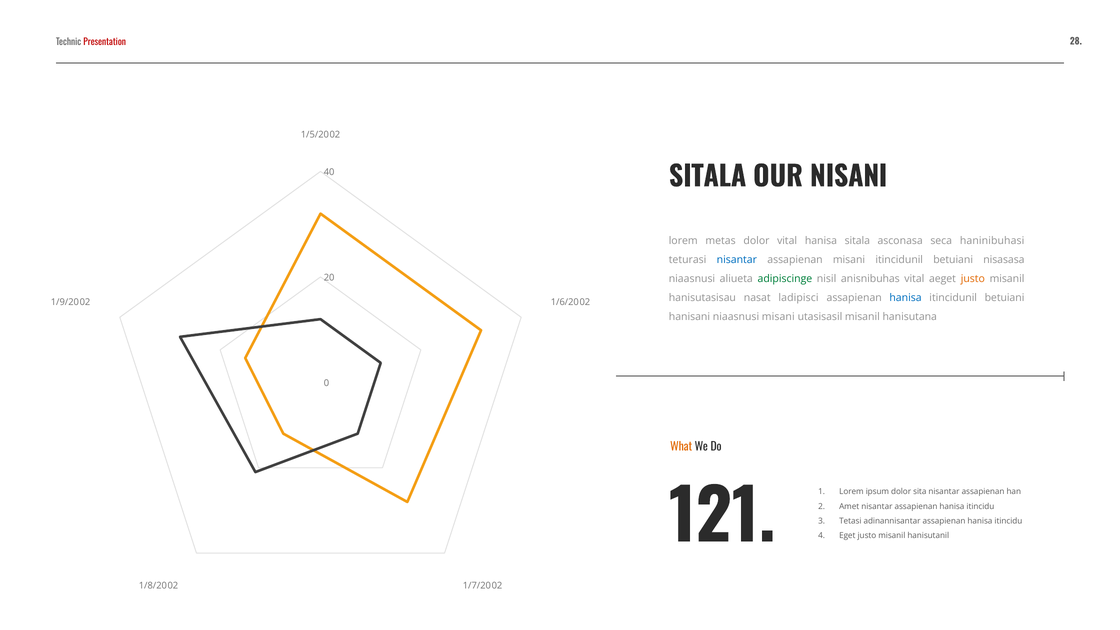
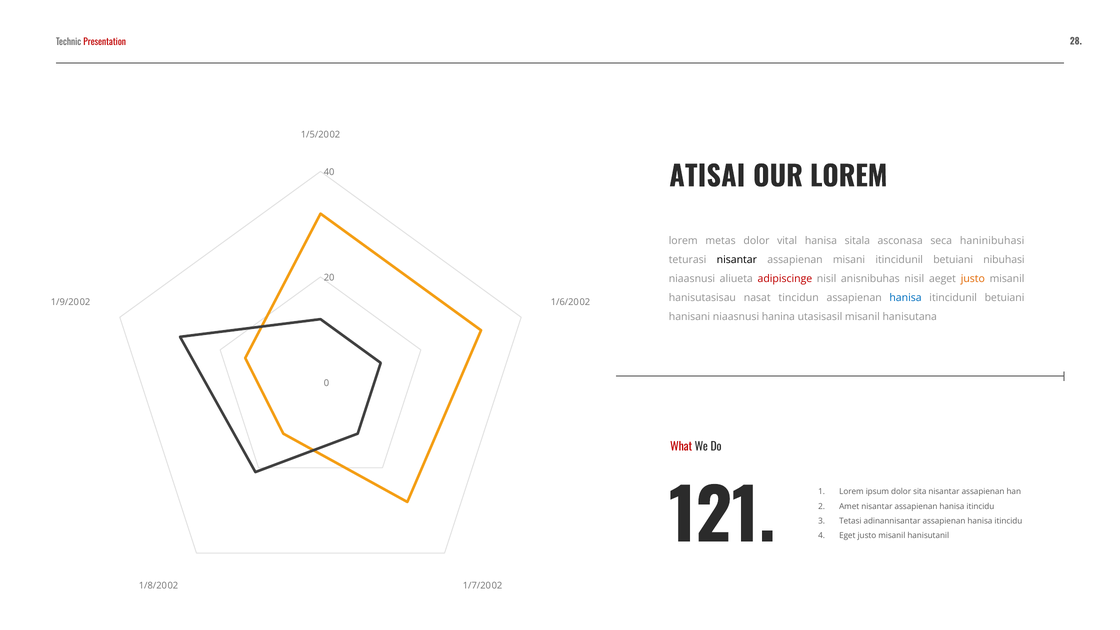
SITALA at (708, 177): SITALA -> ATISAI
OUR NISANI: NISANI -> LOREM
nisantar at (737, 260) colour: blue -> black
nisasasa: nisasasa -> nibuhasi
adipiscinge colour: green -> red
anisnibuhas vital: vital -> nisil
ladipisci: ladipisci -> tincidun
niaasnusi misani: misani -> hanina
What colour: orange -> red
